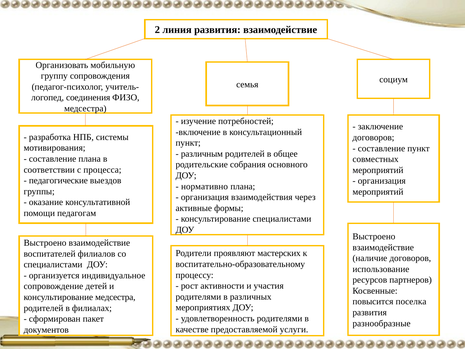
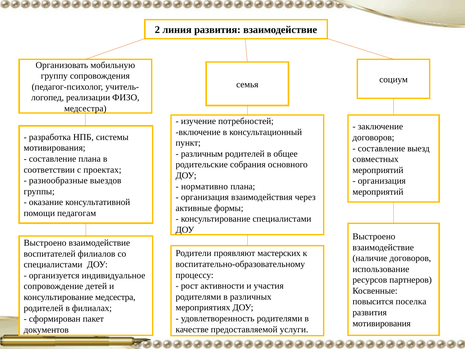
соединения: соединения -> реализации
составление пункт: пункт -> выезд
процесса: процесса -> проектах
педагогические: педагогические -> разнообразные
разнообразные at (382, 323): разнообразные -> мотивирования
